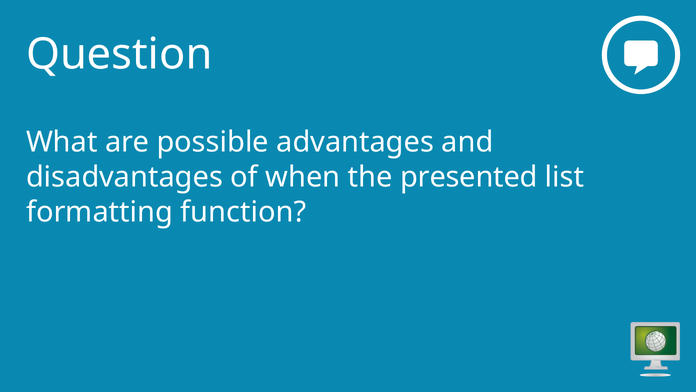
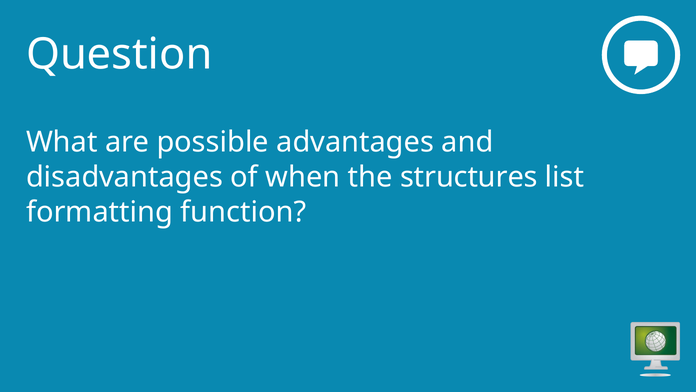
presented: presented -> structures
